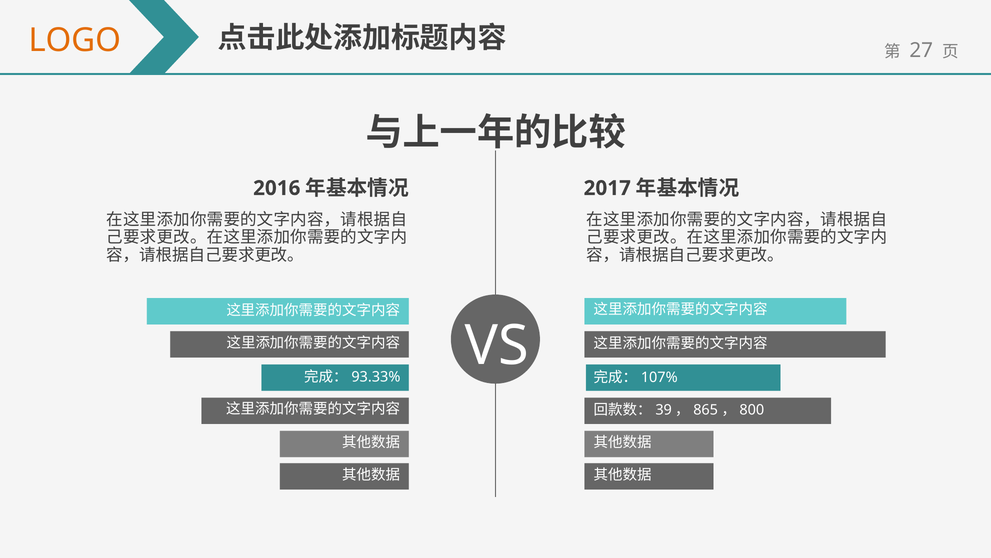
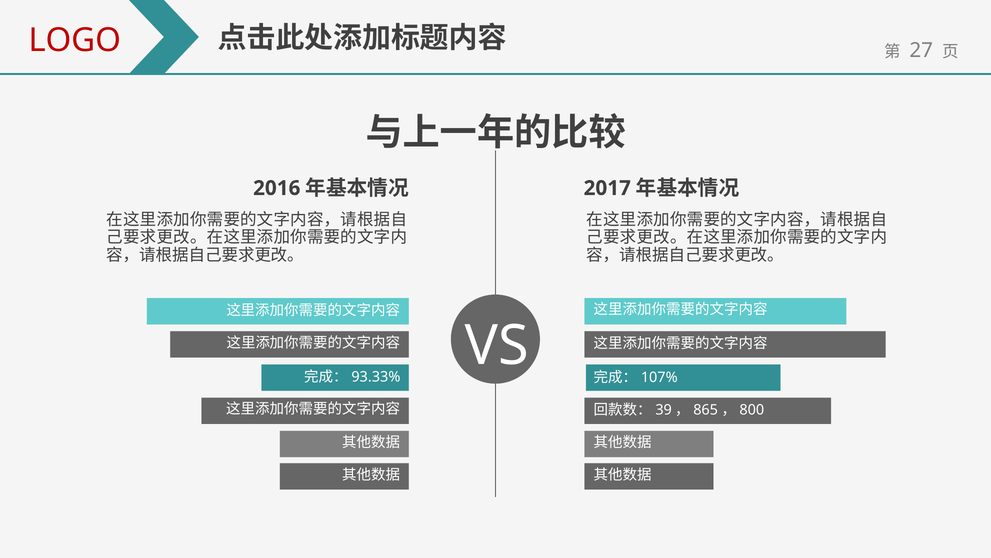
LOGO colour: orange -> red
